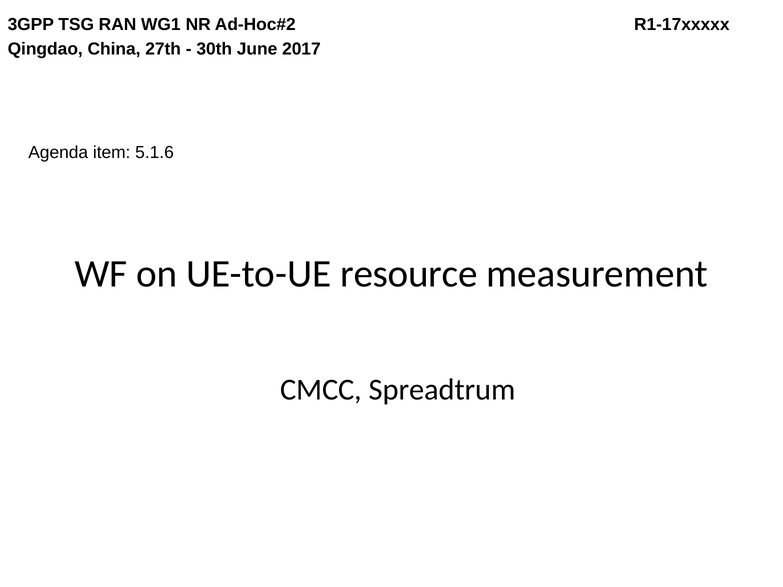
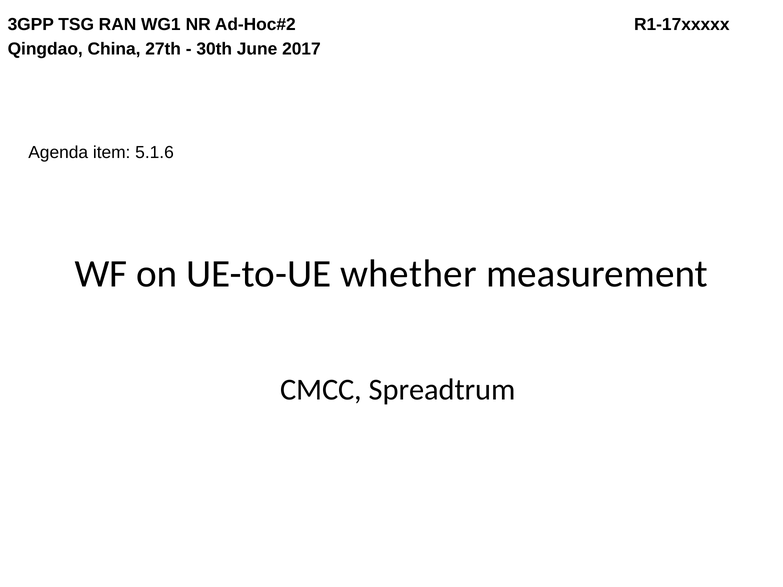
resource: resource -> whether
